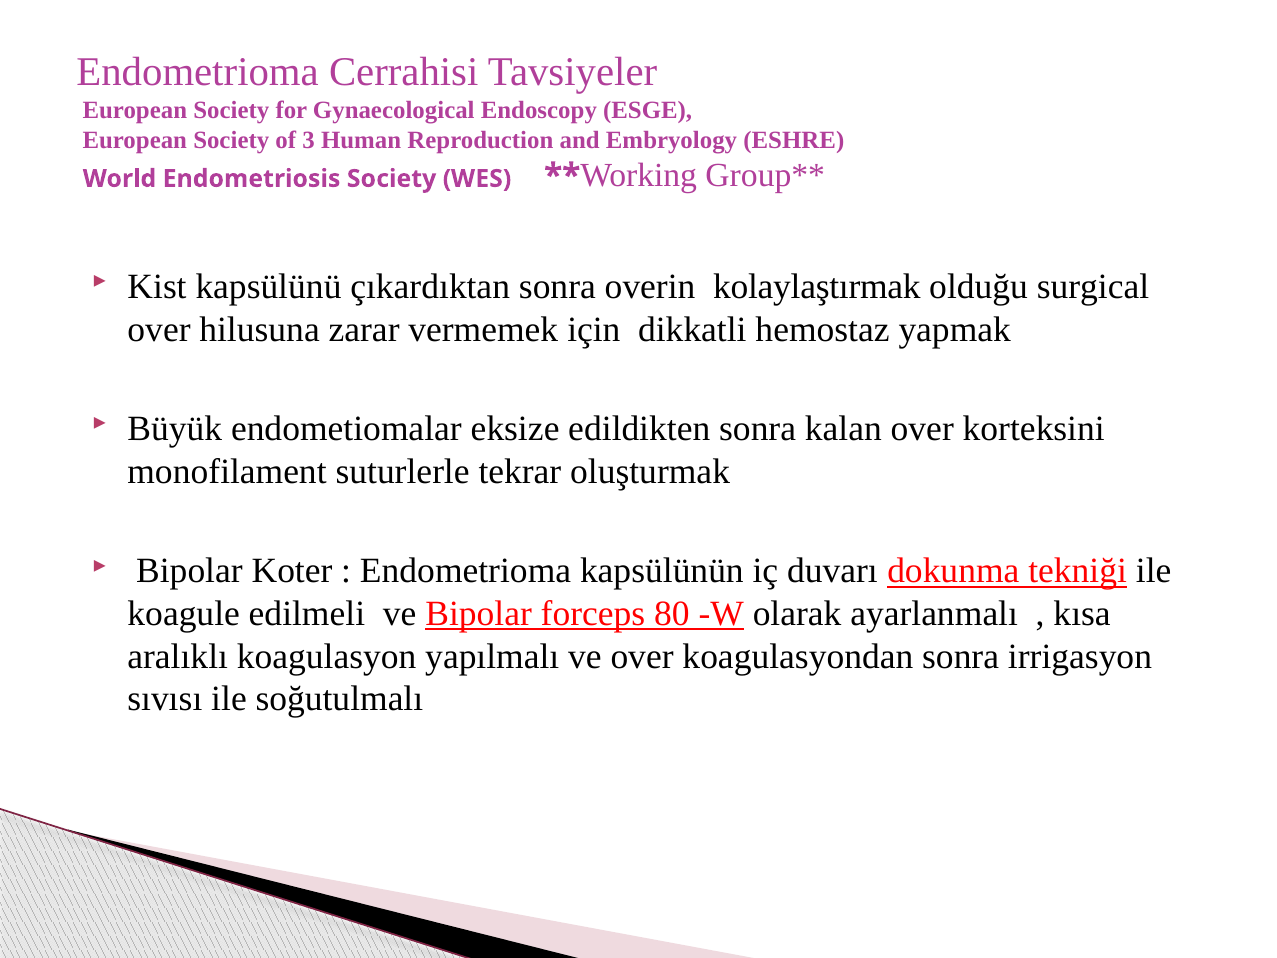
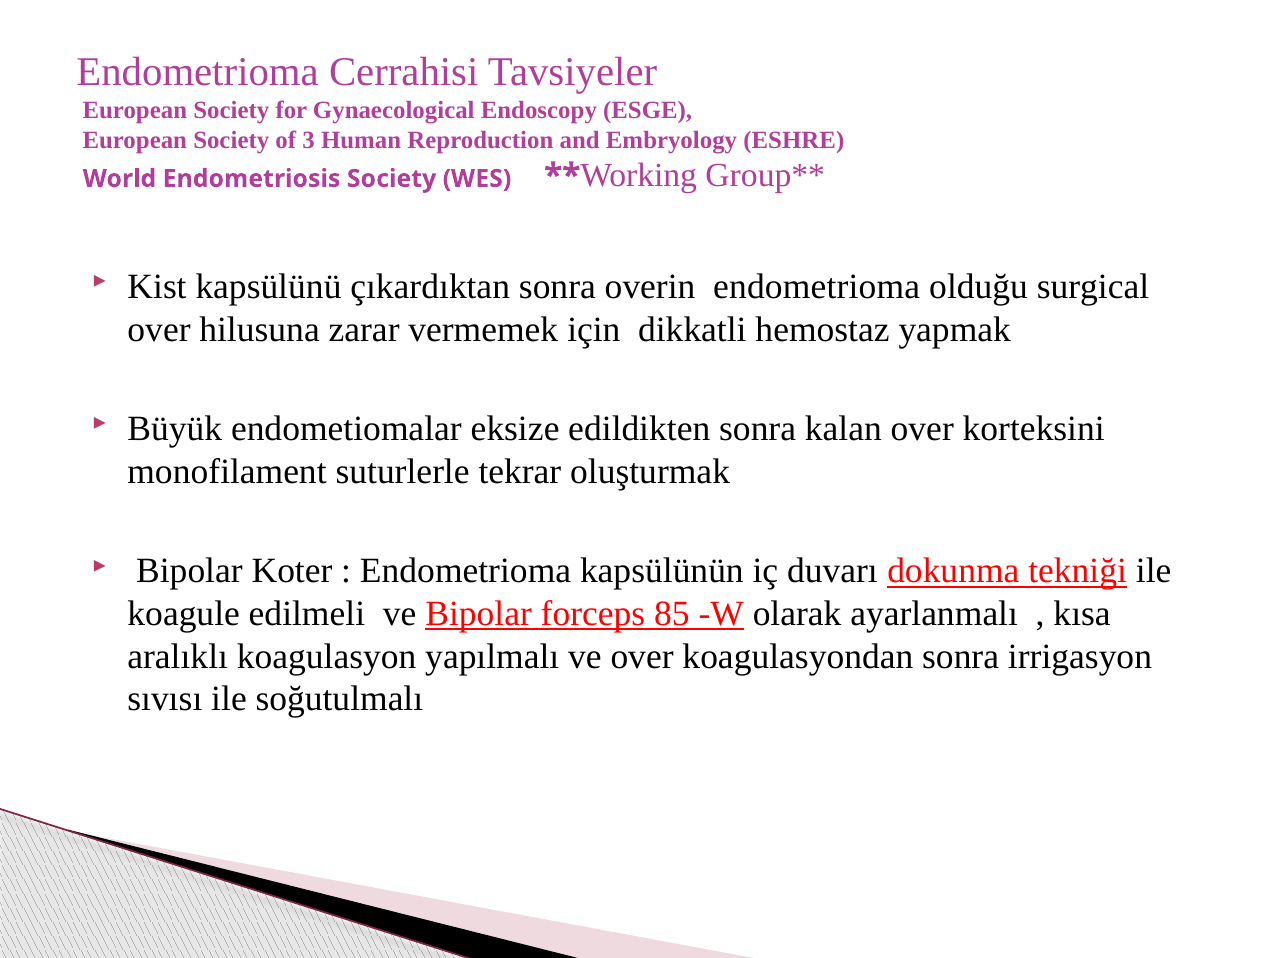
overin kolaylaştırmak: kolaylaştırmak -> endometrioma
80: 80 -> 85
